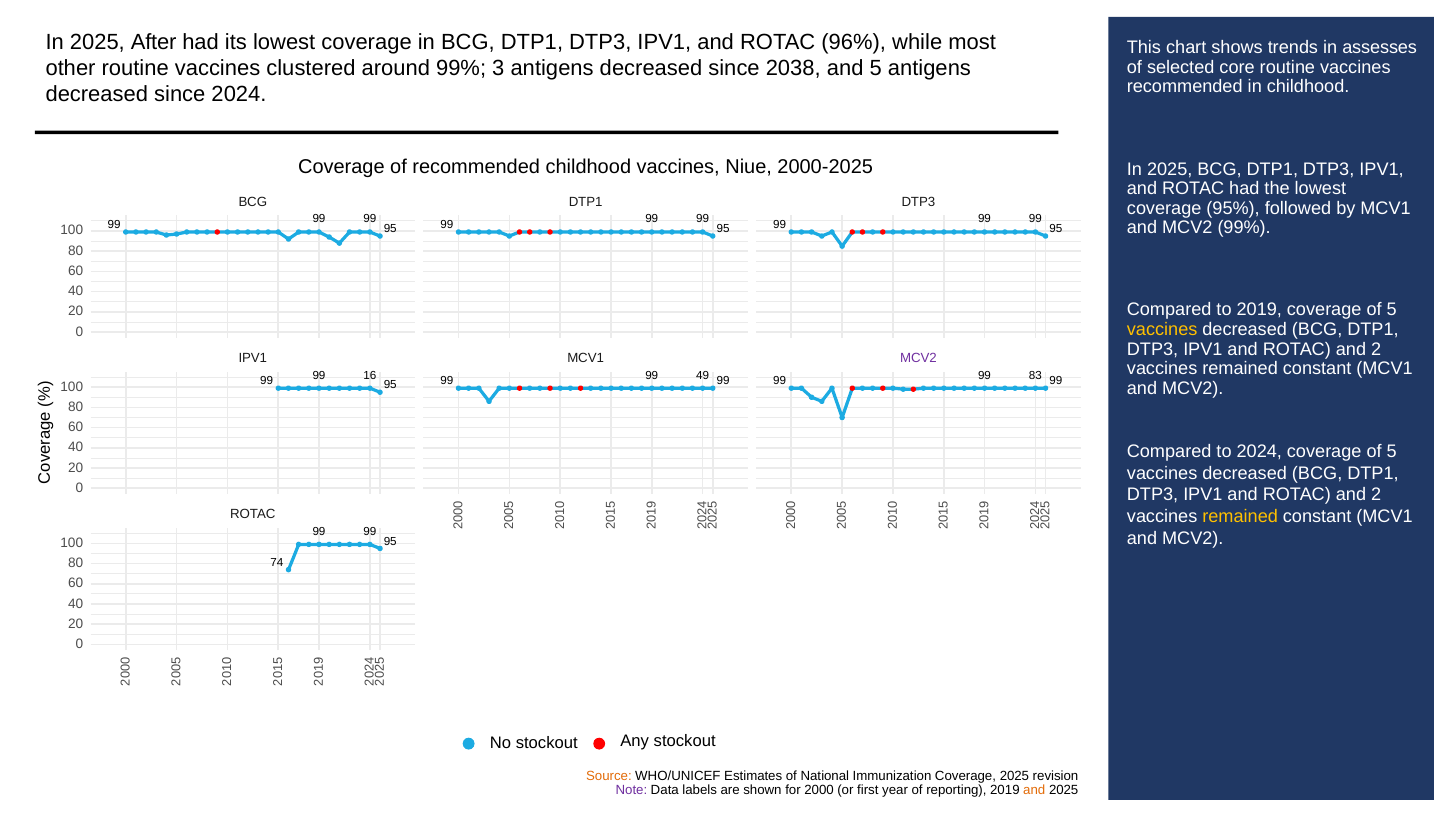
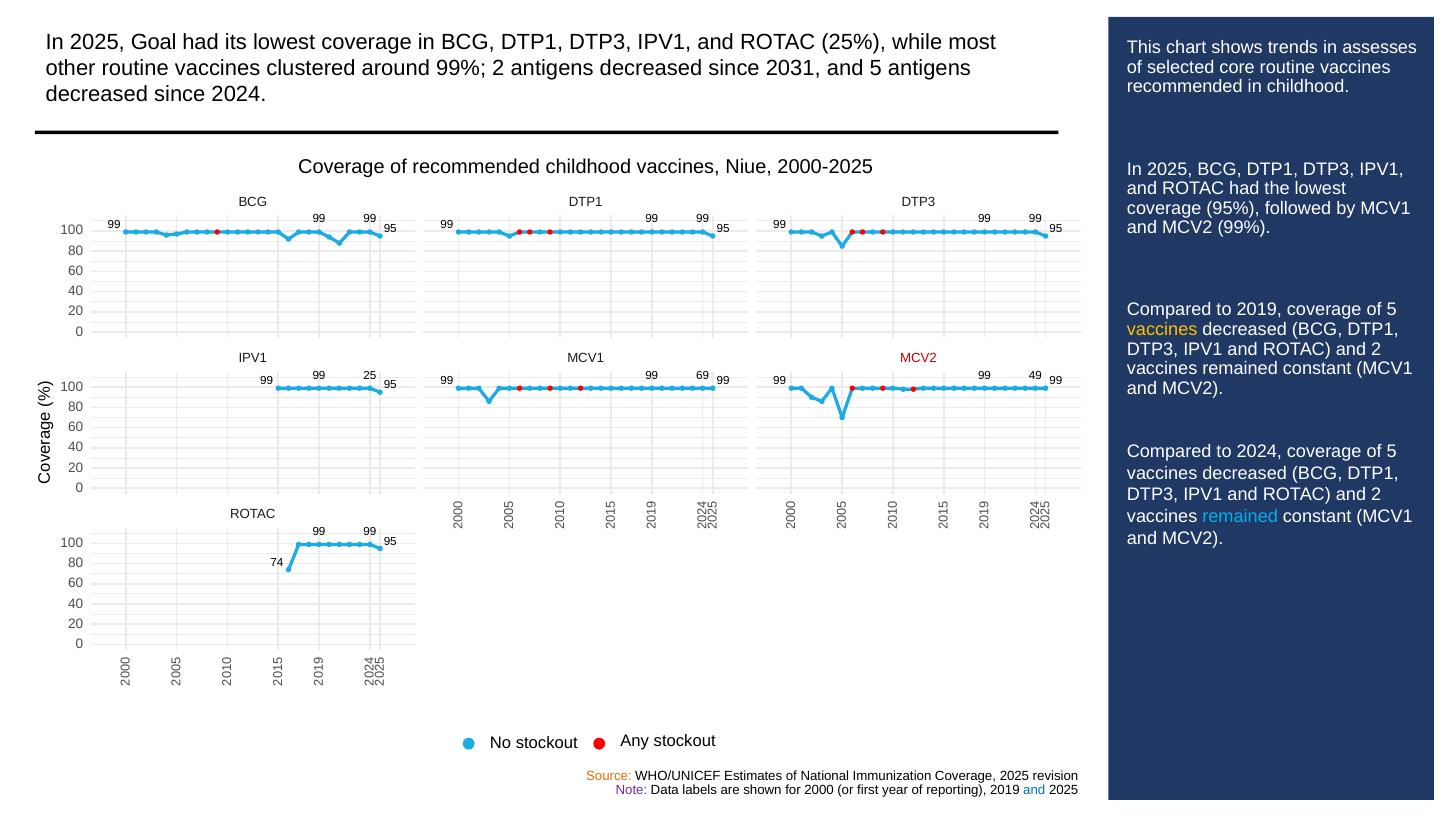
After: After -> Goal
96%: 96% -> 25%
99% 3: 3 -> 2
2038: 2038 -> 2031
MCV2 at (918, 358) colour: purple -> red
16: 16 -> 25
49: 49 -> 69
83: 83 -> 49
remained at (1240, 517) colour: yellow -> light blue
and at (1034, 790) colour: orange -> blue
